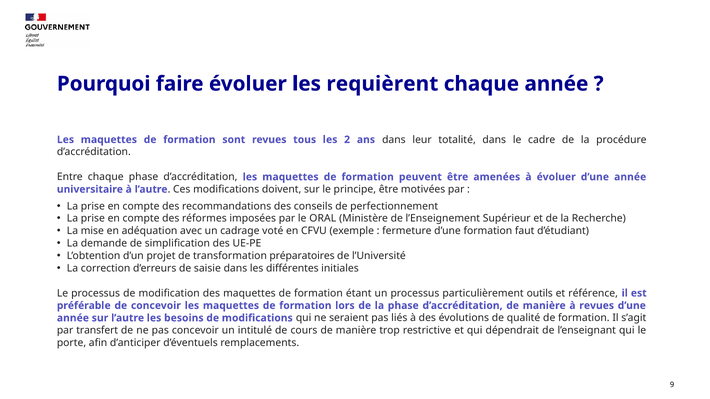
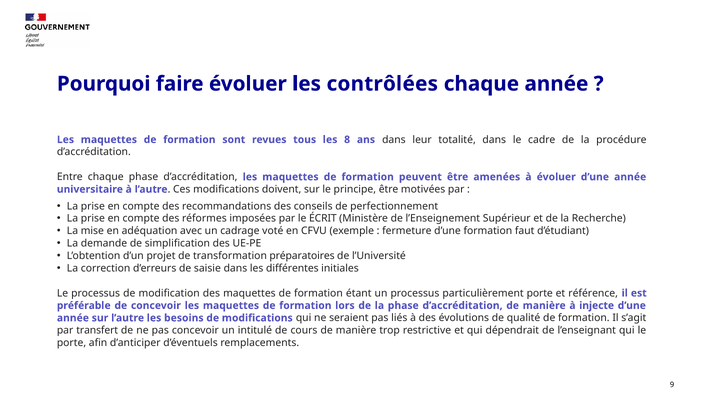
requièrent: requièrent -> contrôlées
2: 2 -> 8
ORAL: ORAL -> ÉCRIT
particulièrement outils: outils -> porte
à revues: revues -> injecte
